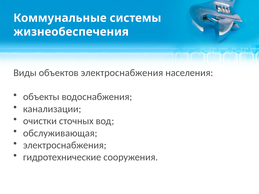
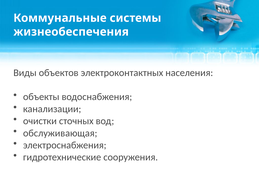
объектов электроснабжения: электроснабжения -> электроконтактных
